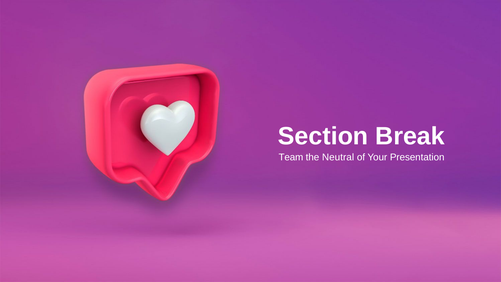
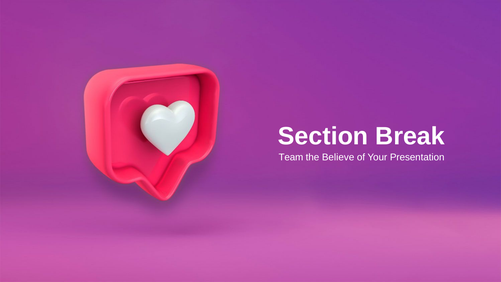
Neutral: Neutral -> Believe
